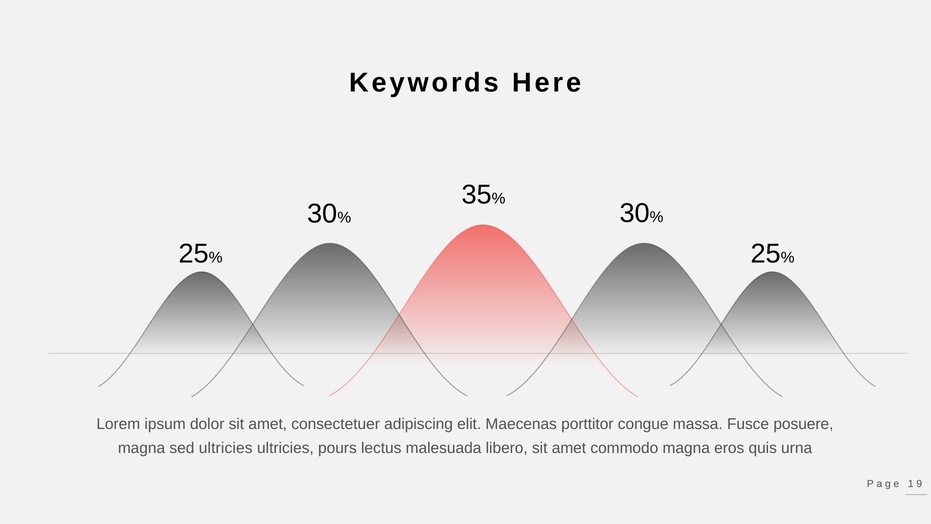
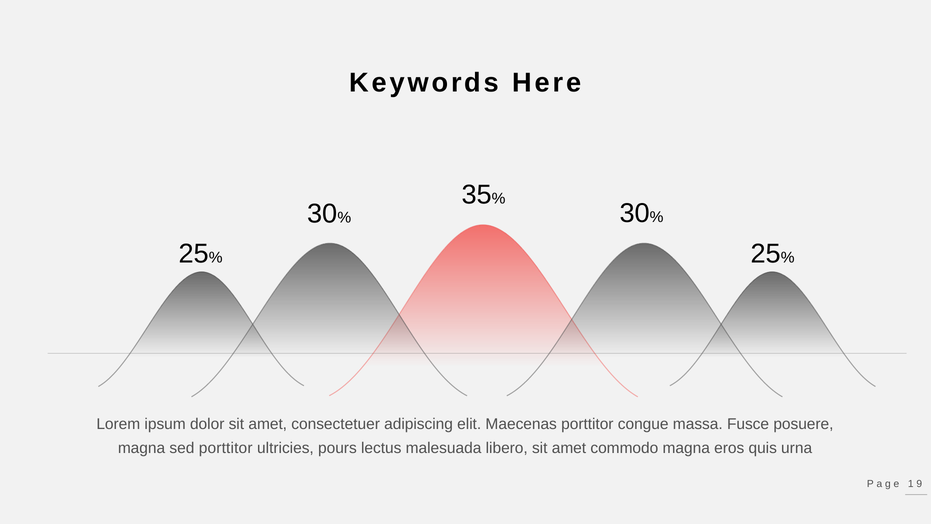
sed ultricies: ultricies -> porttitor
